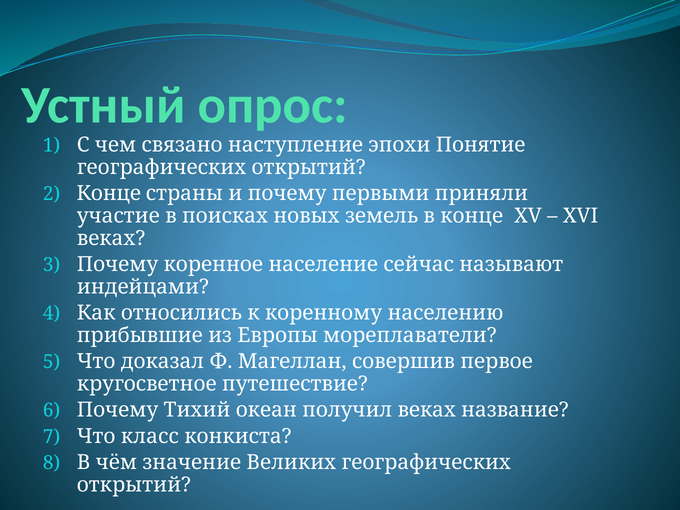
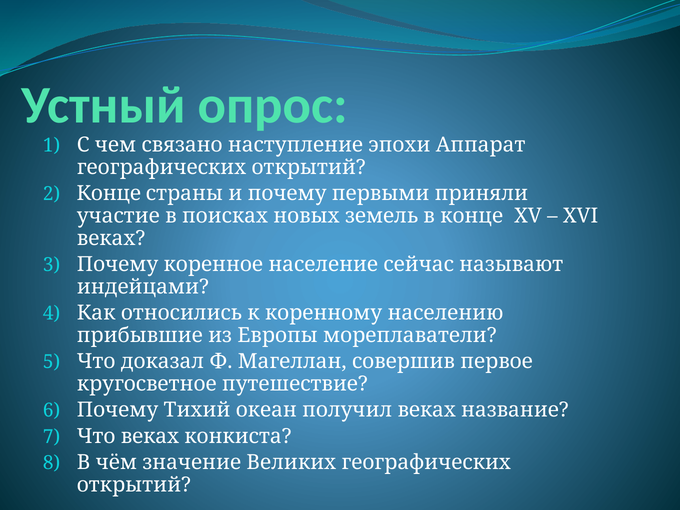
Понятие: Понятие -> Аппарат
Что класс: класс -> веках
